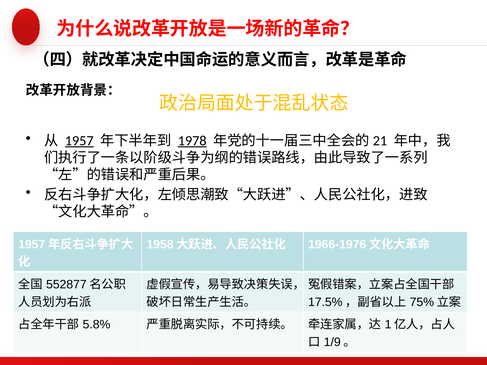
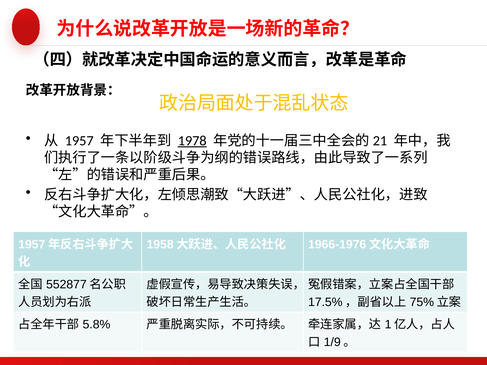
1957 underline: present -> none
